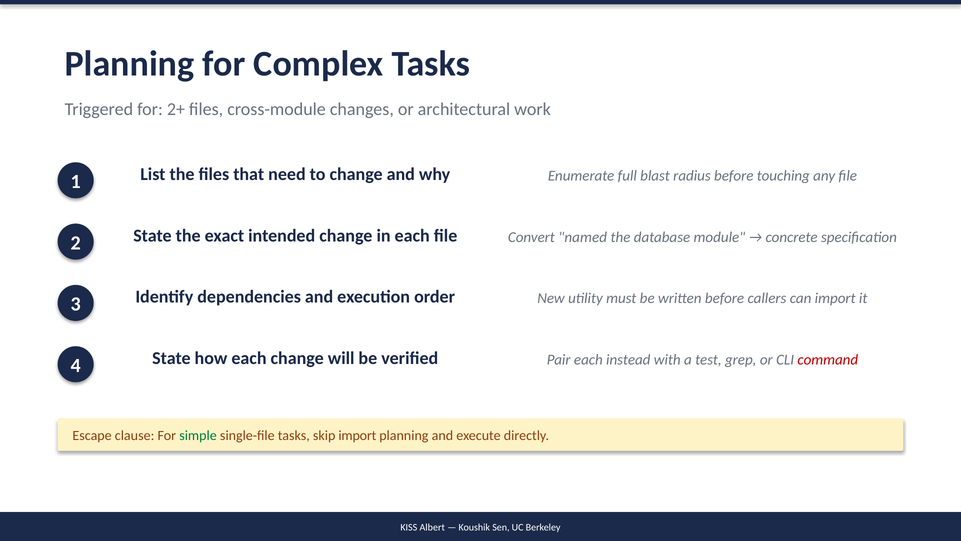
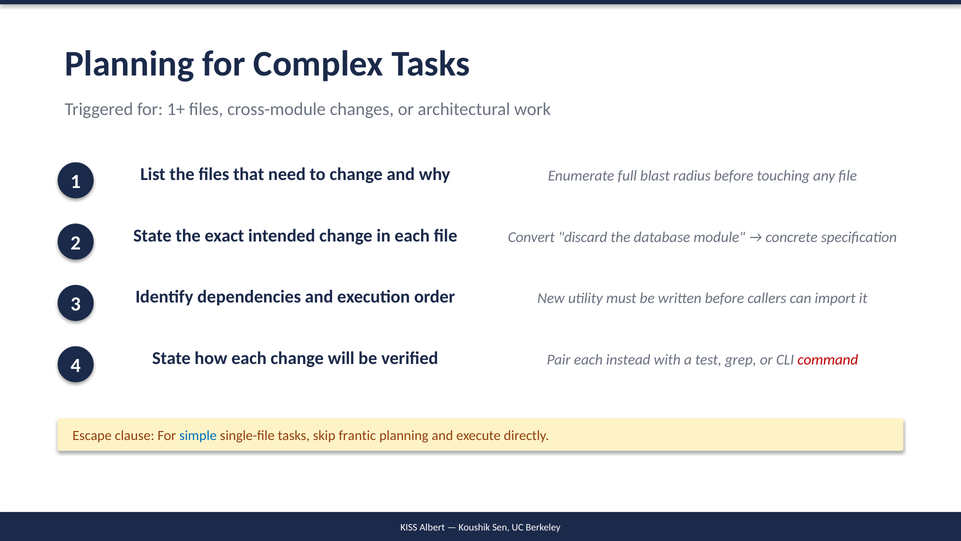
2+: 2+ -> 1+
named: named -> discard
simple colour: green -> blue
skip import: import -> frantic
